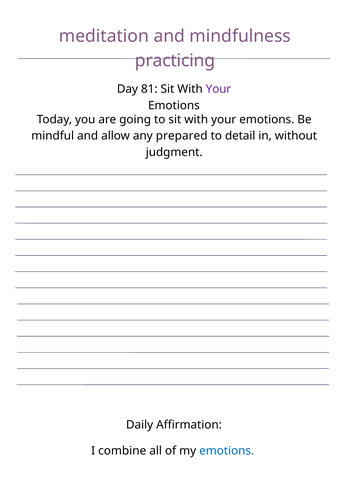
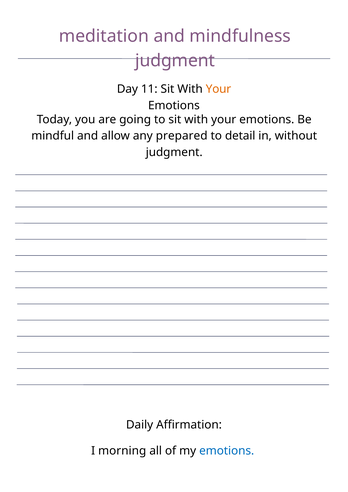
practicing at (175, 61): practicing -> judgment
81: 81 -> 11
Your at (218, 89) colour: purple -> orange
combine: combine -> morning
